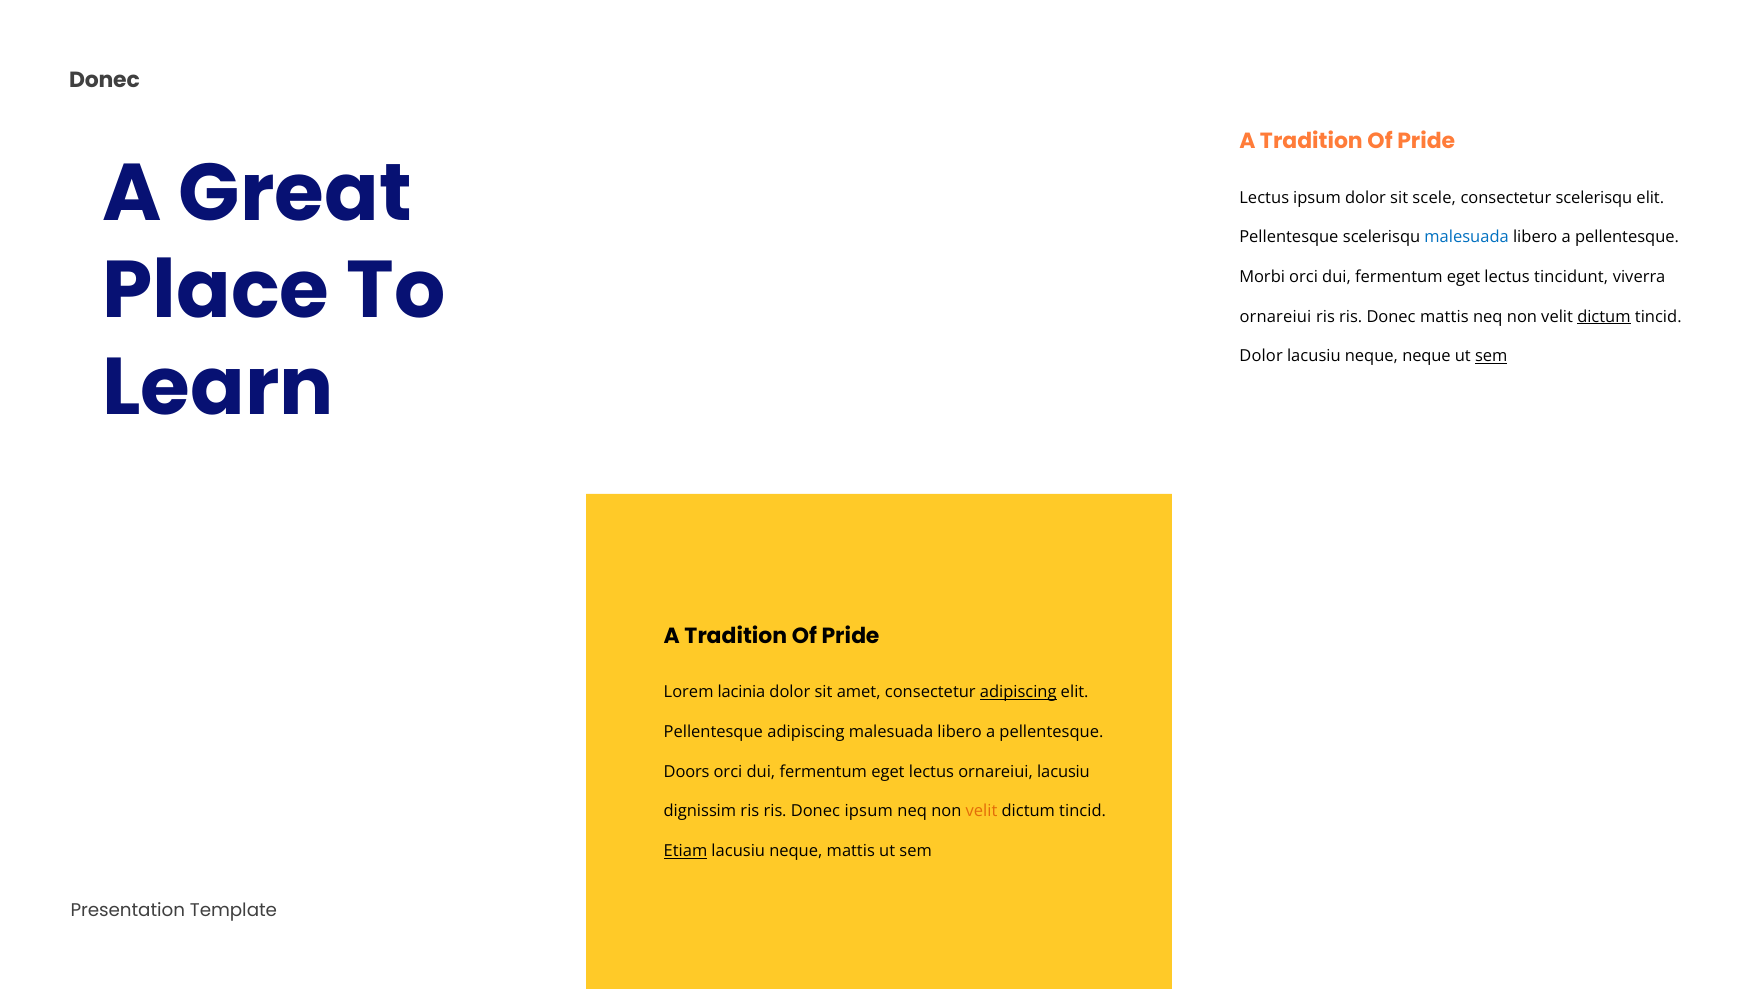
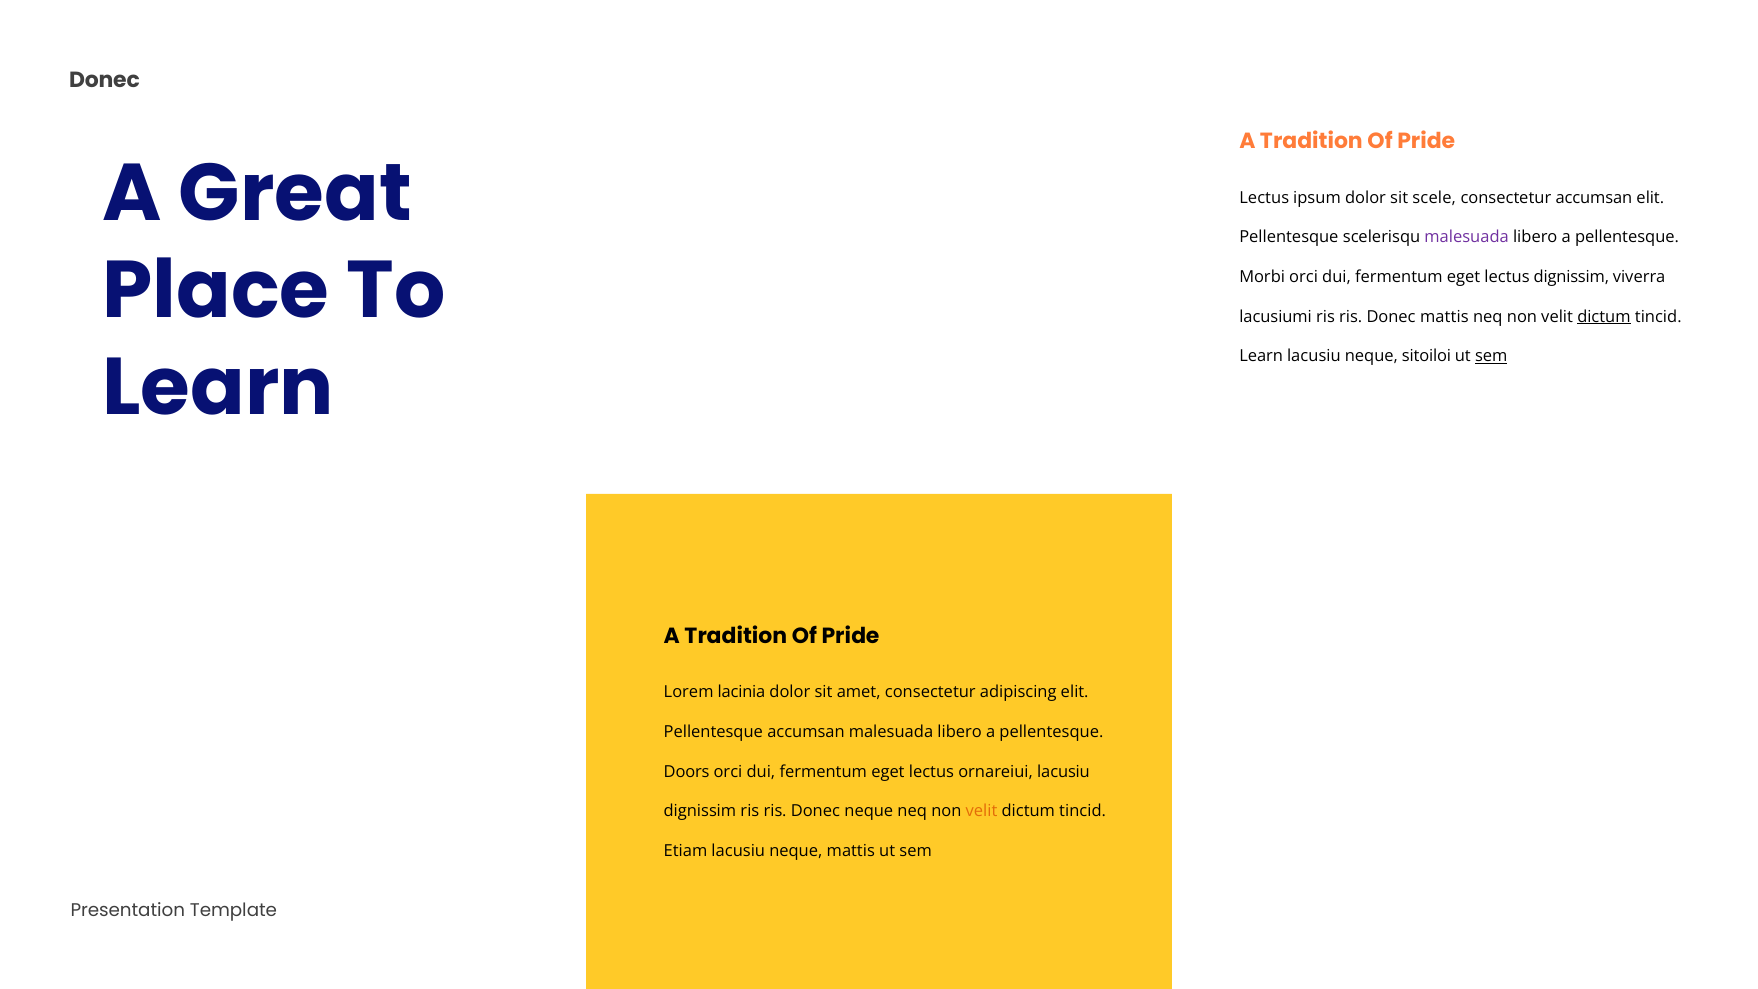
consectetur scelerisqu: scelerisqu -> accumsan
malesuada at (1467, 237) colour: blue -> purple
lectus tincidunt: tincidunt -> dignissim
ornareiui at (1275, 317): ornareiui -> lacusiumi
Dolor at (1261, 356): Dolor -> Learn
neque neque: neque -> sitoiloi
adipiscing at (1018, 692) underline: present -> none
Pellentesque adipiscing: adipiscing -> accumsan
Donec ipsum: ipsum -> neque
Etiam underline: present -> none
